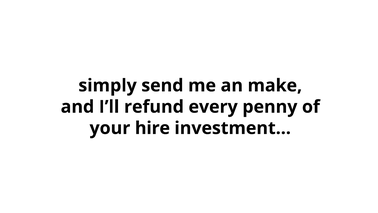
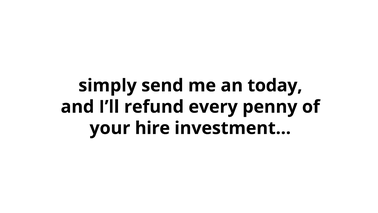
make: make -> today
